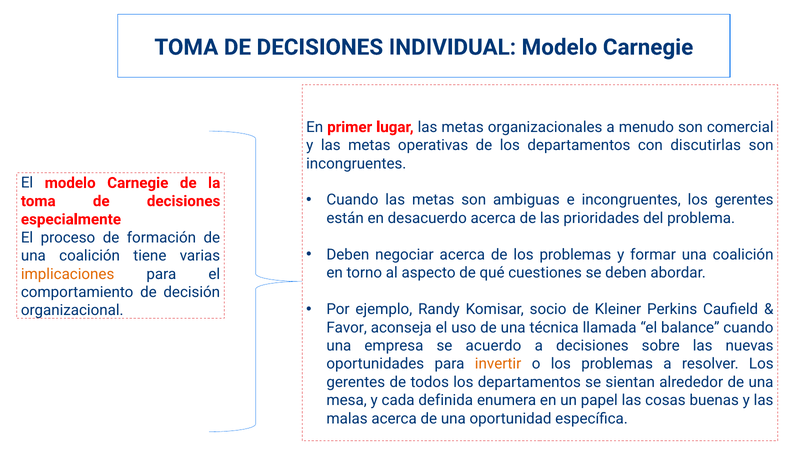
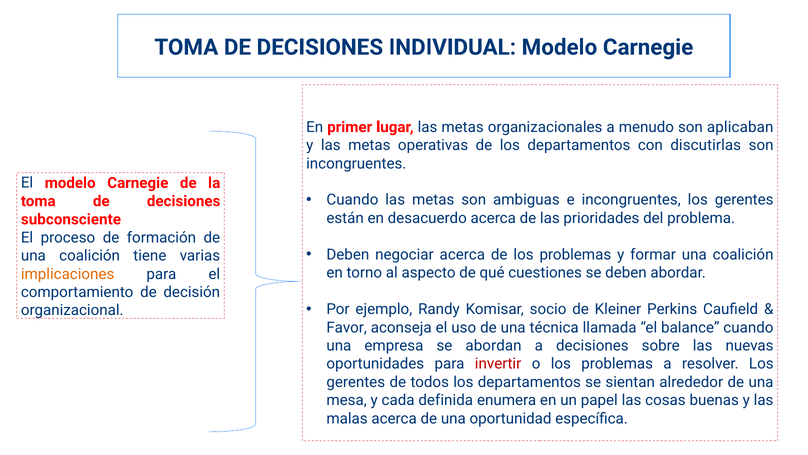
comercial: comercial -> aplicaban
especialmente: especialmente -> subconsciente
acuerdo: acuerdo -> abordan
invertir colour: orange -> red
